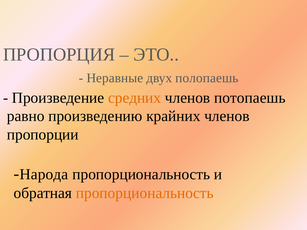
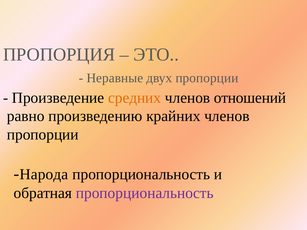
двух полопаешь: полопаешь -> пропорции
потопаешь: потопаешь -> отношений
пропорциональность at (145, 193) colour: orange -> purple
